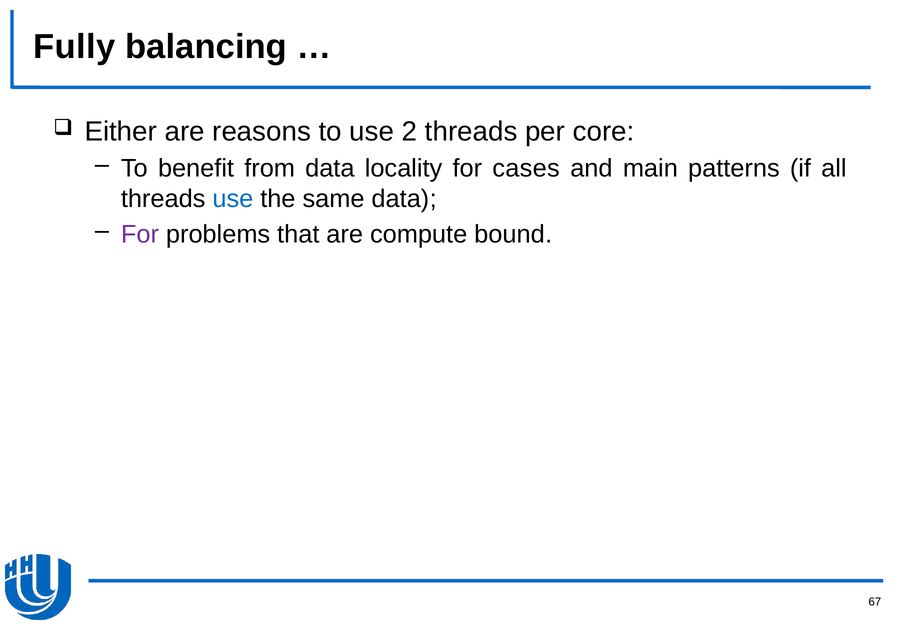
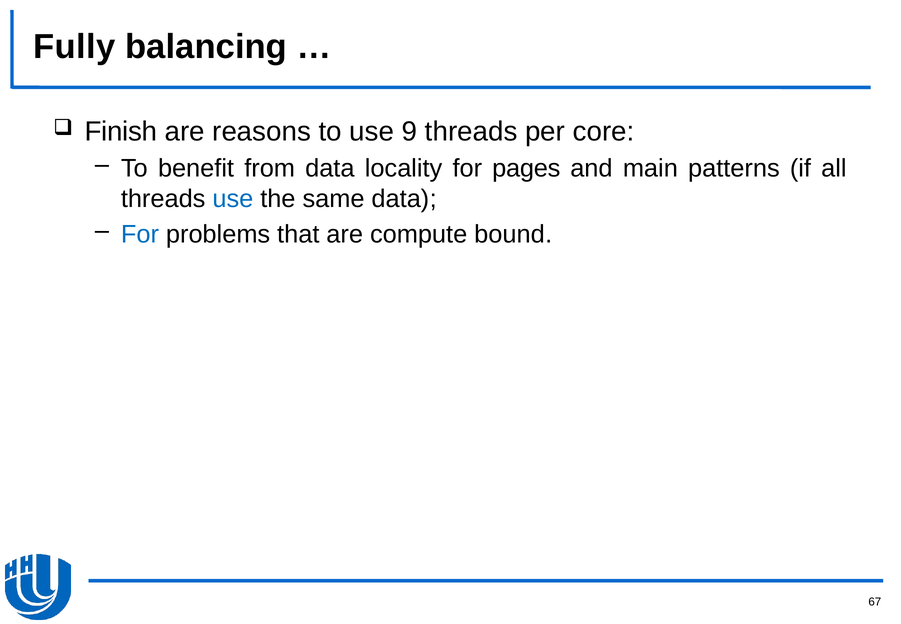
Either: Either -> Finish
2: 2 -> 9
cases: cases -> pages
For at (140, 234) colour: purple -> blue
